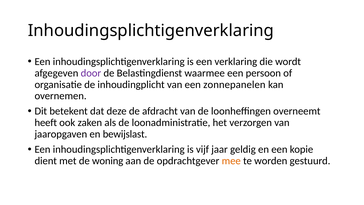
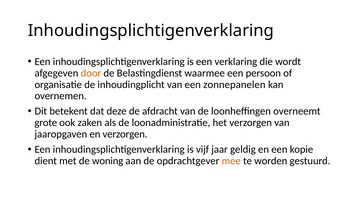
door colour: purple -> orange
heeft: heeft -> grote
en bewijslast: bewijslast -> verzorgen
